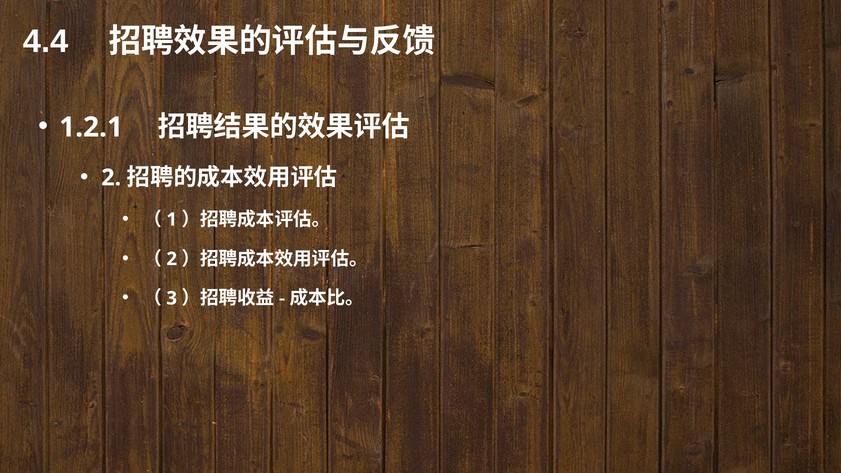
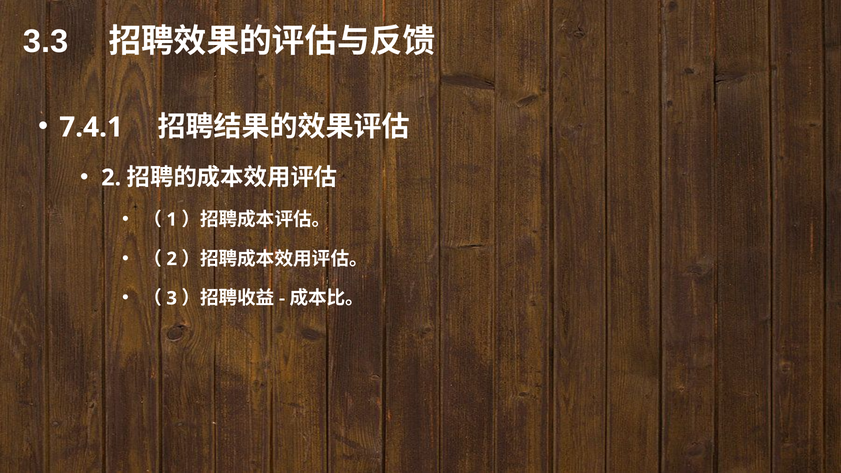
4.4: 4.4 -> 3.3
1.2.1: 1.2.1 -> 7.4.1
